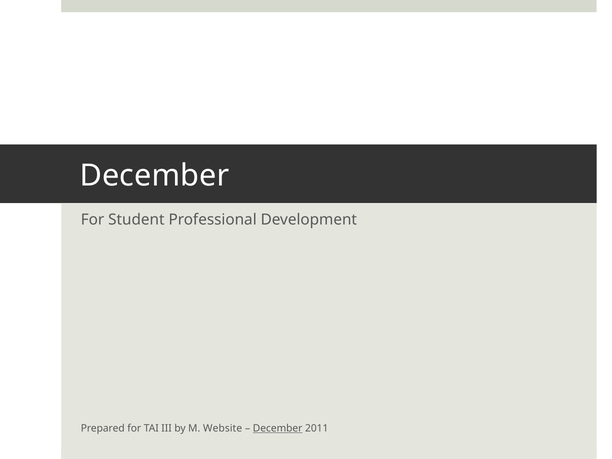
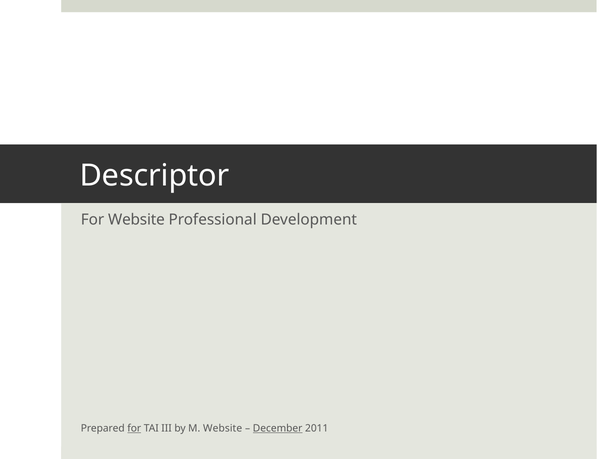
December at (154, 176): December -> Descriptor
For Student: Student -> Website
for at (134, 428) underline: none -> present
